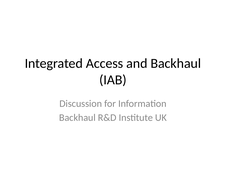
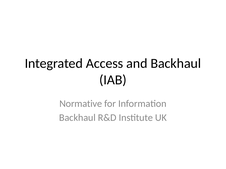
Discussion: Discussion -> Normative
